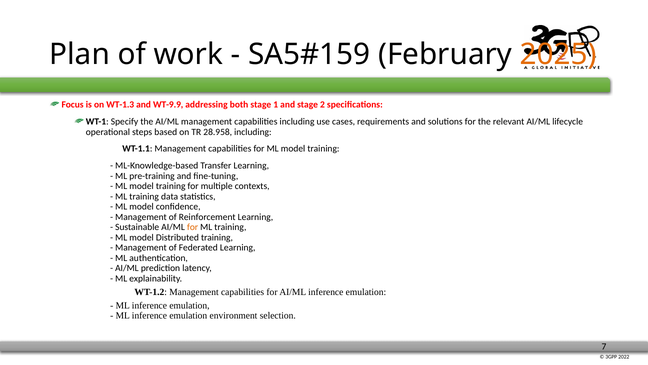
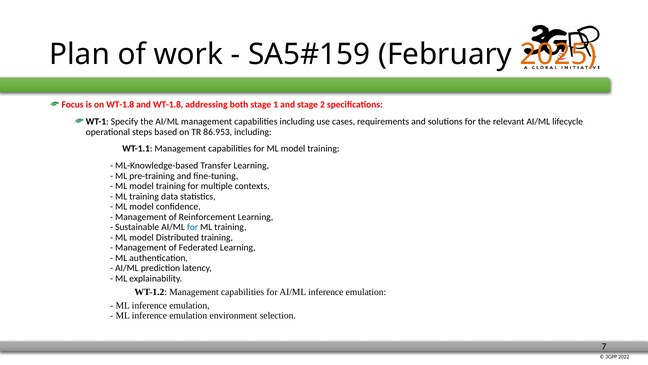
on WT-1.3: WT-1.3 -> WT-1.8
and WT-9.9: WT-9.9 -> WT-1.8
28.958: 28.958 -> 86.953
for at (193, 227) colour: orange -> blue
